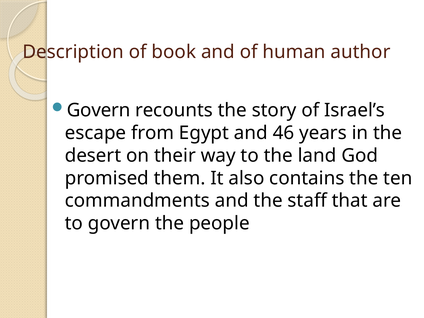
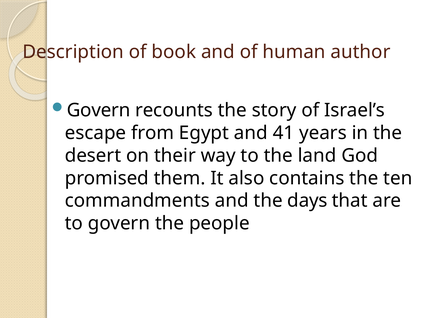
46: 46 -> 41
staff: staff -> days
